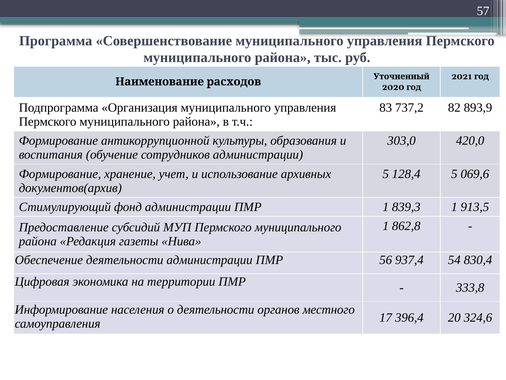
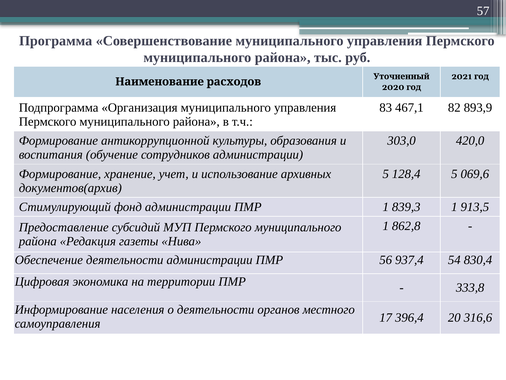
737,2: 737,2 -> 467,1
324,6: 324,6 -> 316,6
